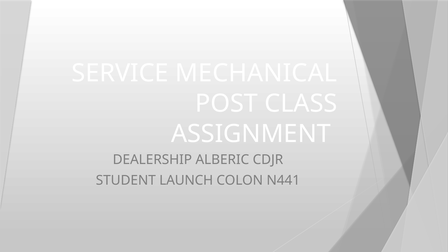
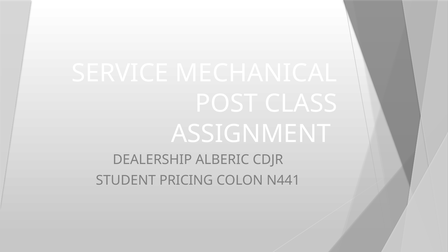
LAUNCH: LAUNCH -> PRICING
